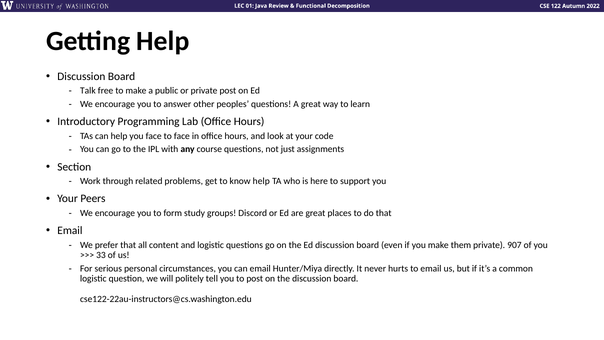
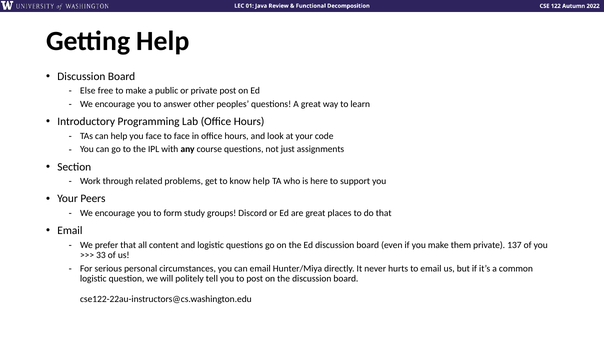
Talk: Talk -> Else
907: 907 -> 137
